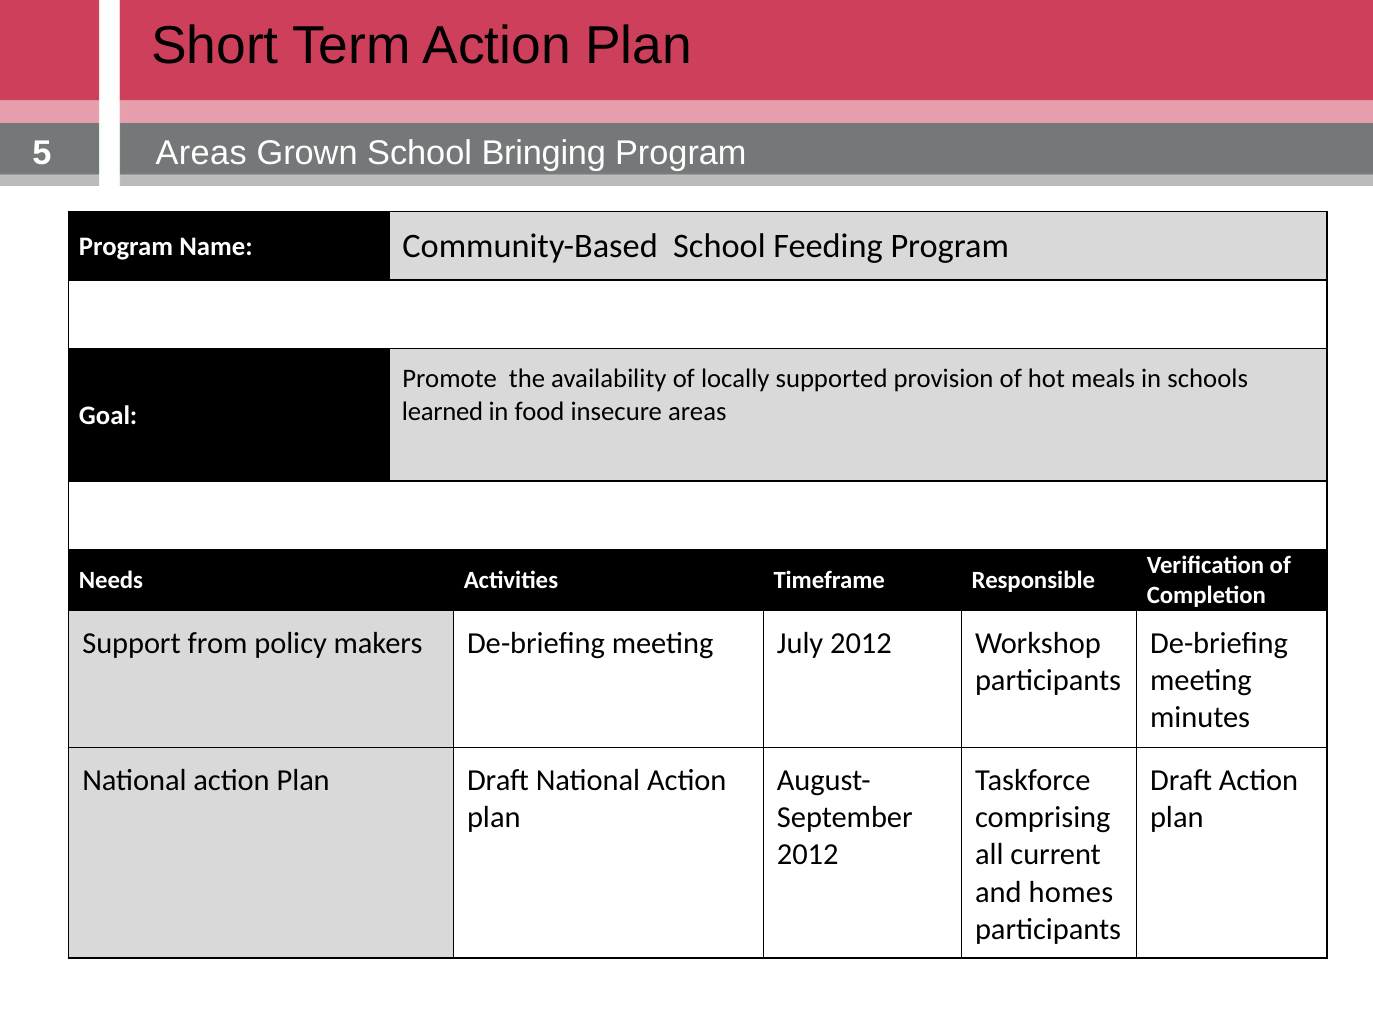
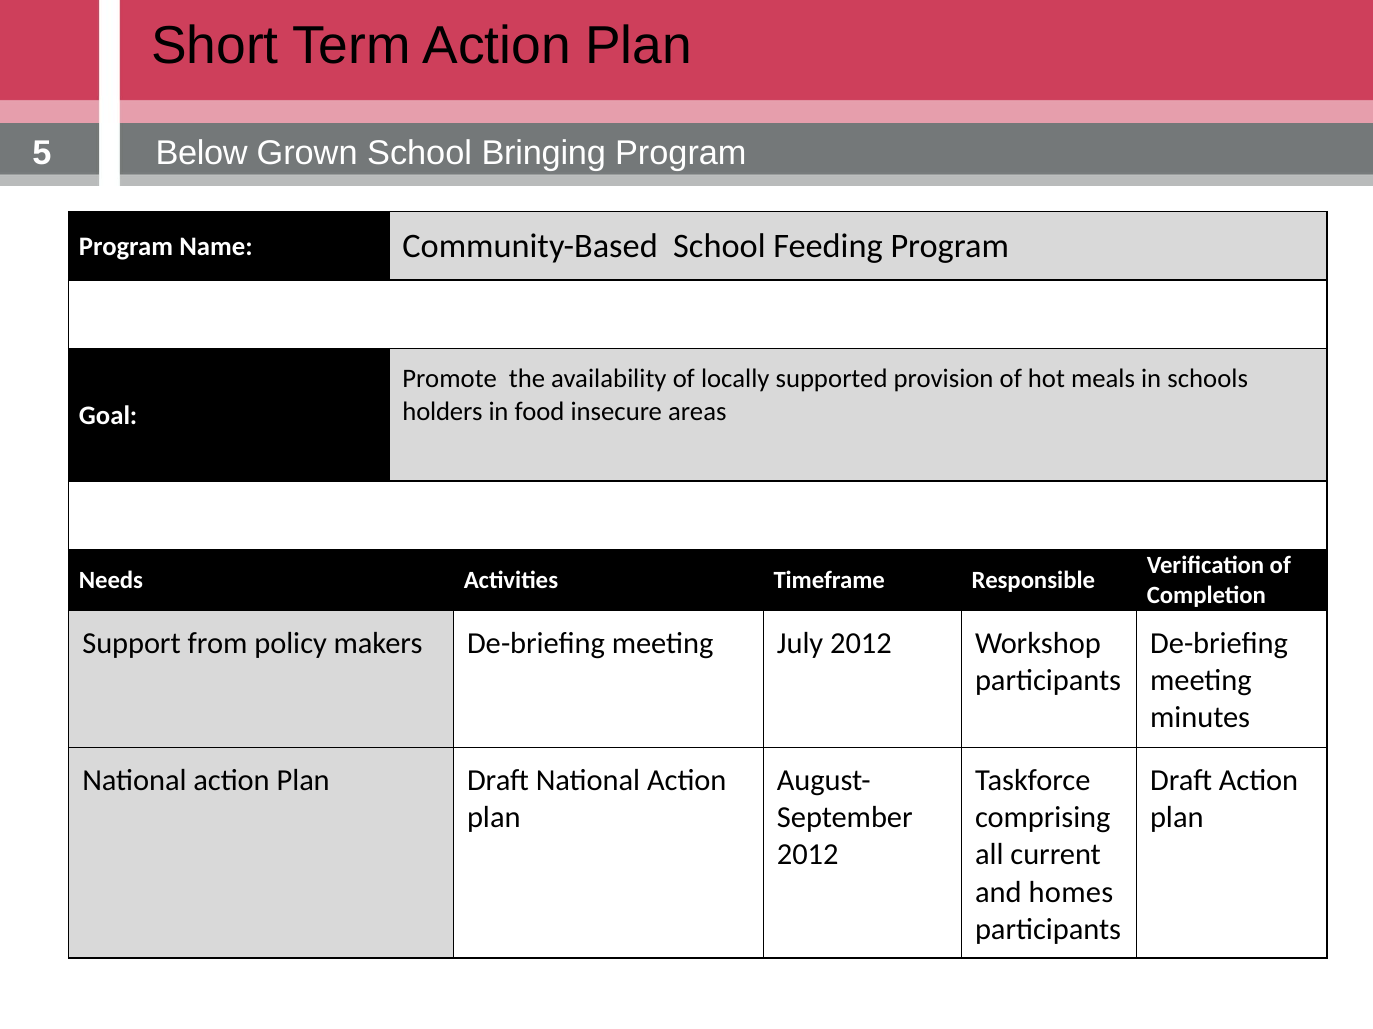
Areas at (201, 153): Areas -> Below
learned: learned -> holders
